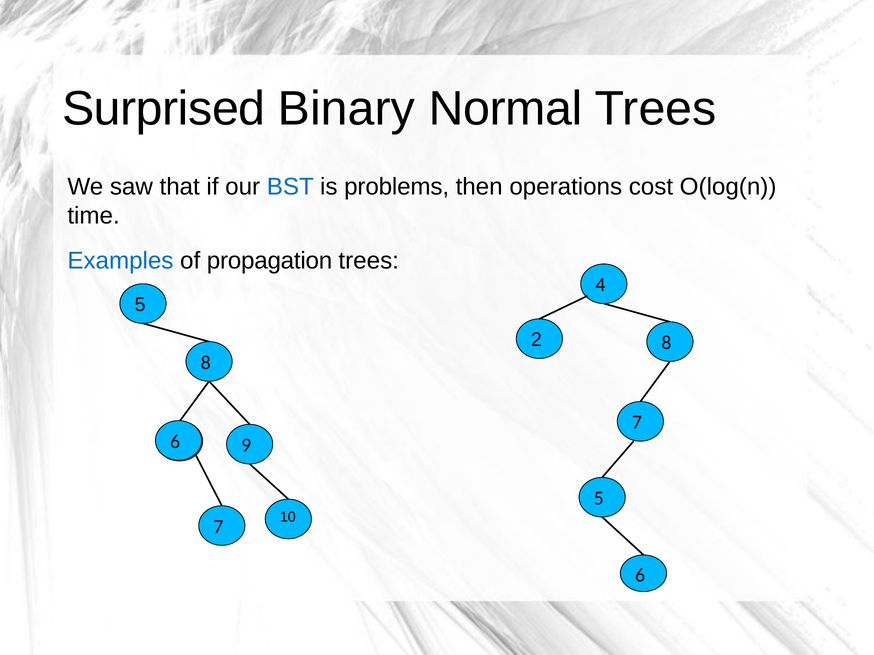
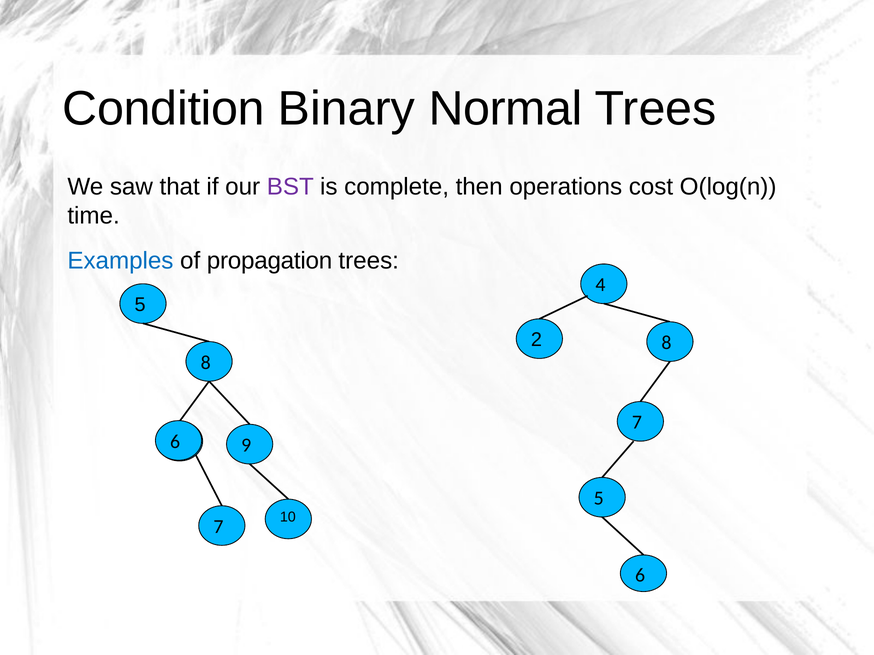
Surprised: Surprised -> Condition
BST colour: blue -> purple
problems: problems -> complete
